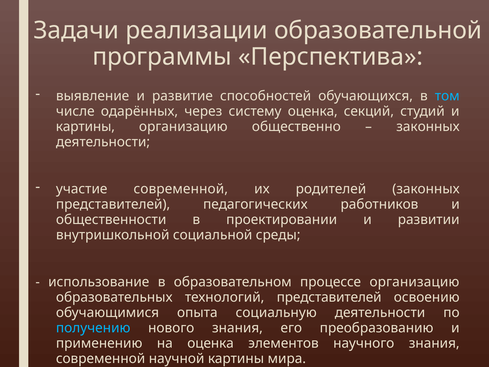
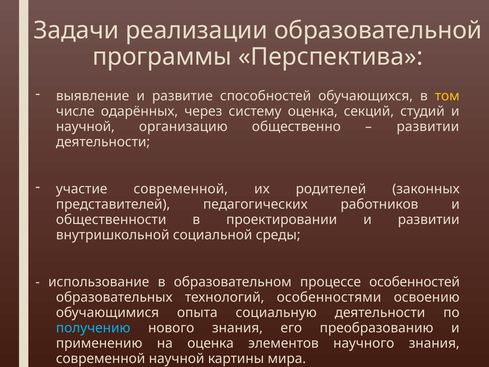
том colour: light blue -> yellow
картины at (85, 126): картины -> научной
законных at (428, 126): законных -> развитии
процессе организацию: организацию -> особенностей
технологий представителей: представителей -> особенностями
